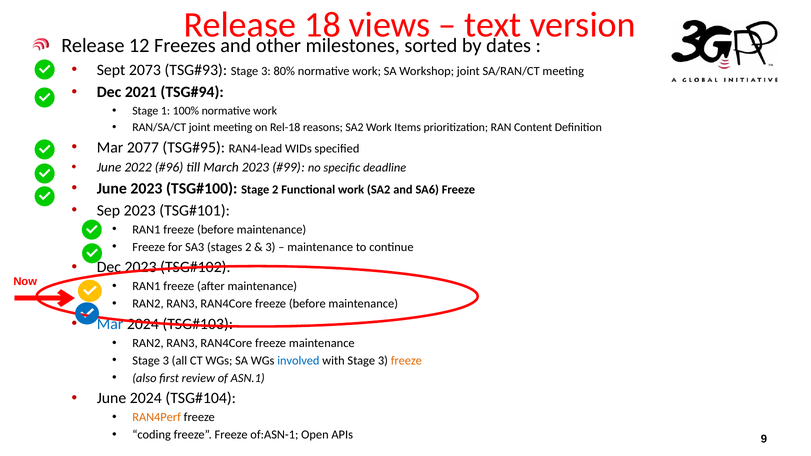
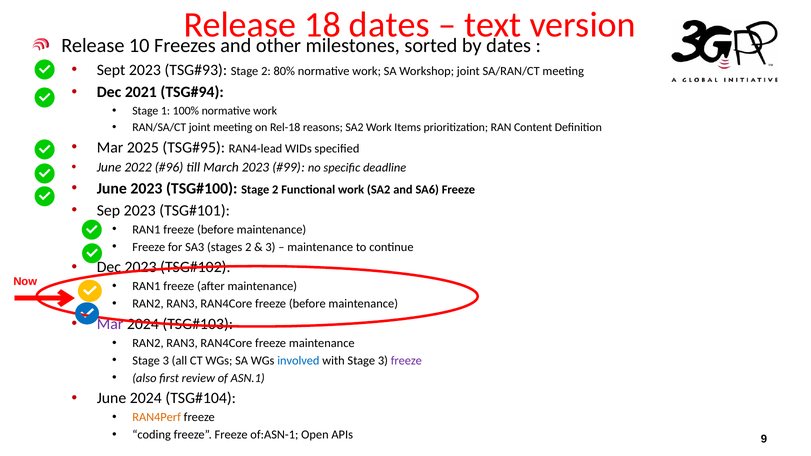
18 views: views -> dates
12: 12 -> 10
Sept 2073: 2073 -> 2023
3 at (266, 71): 3 -> 2
2077: 2077 -> 2025
Mar at (110, 324) colour: blue -> purple
freeze at (406, 361) colour: orange -> purple
